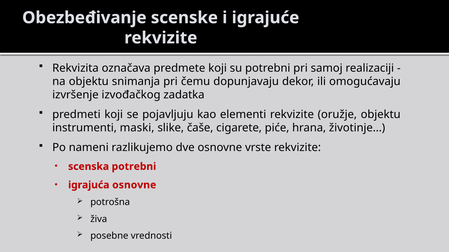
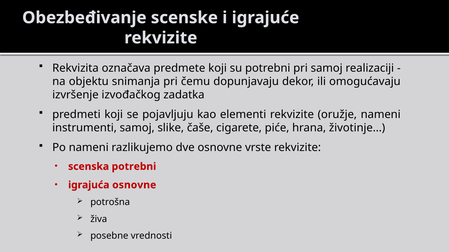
oružje objektu: objektu -> nameni
instrumenti maski: maski -> samoj
